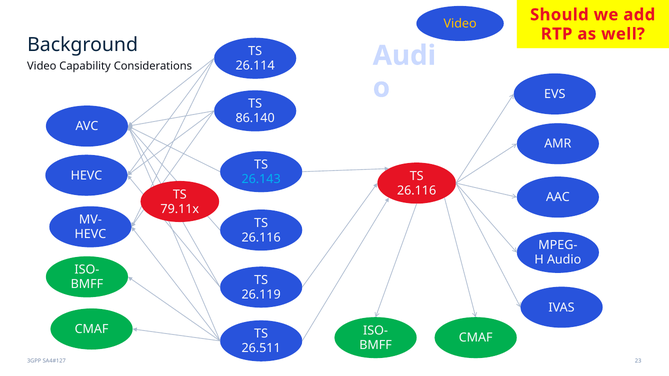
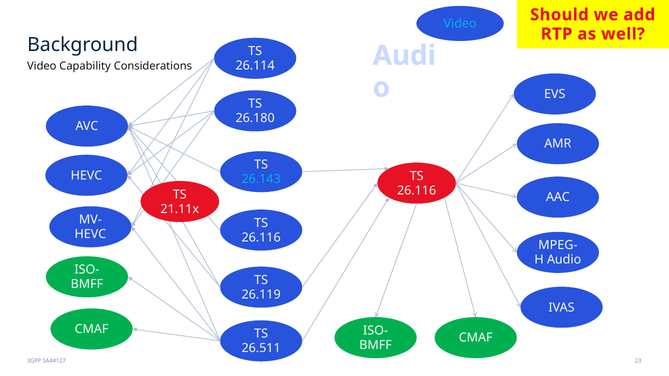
Video colour: yellow -> light blue
86.140: 86.140 -> 26.180
79.11x: 79.11x -> 21.11x
